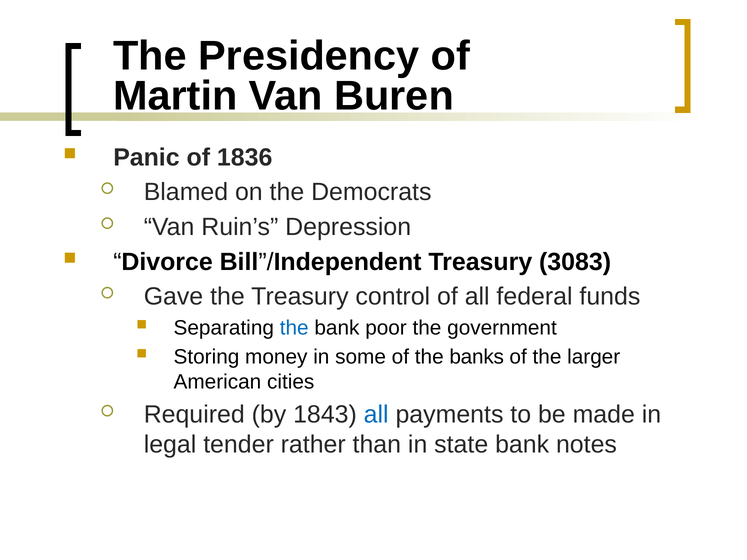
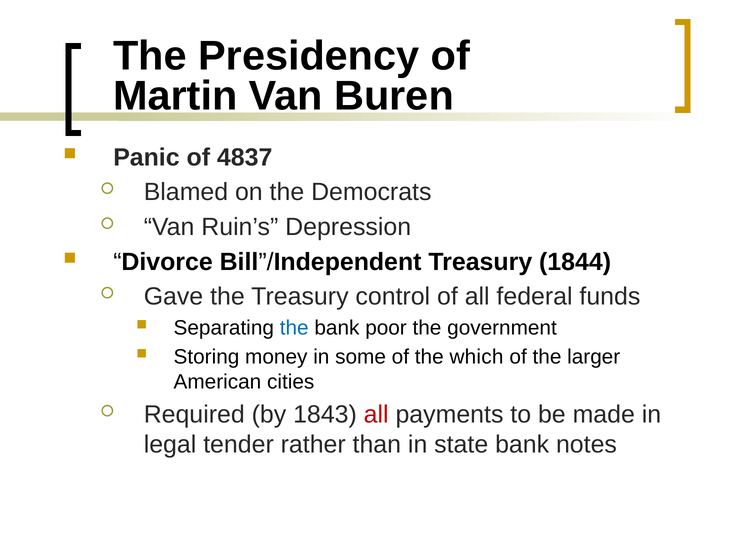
1836: 1836 -> 4837
3083: 3083 -> 1844
banks: banks -> which
all at (376, 415) colour: blue -> red
